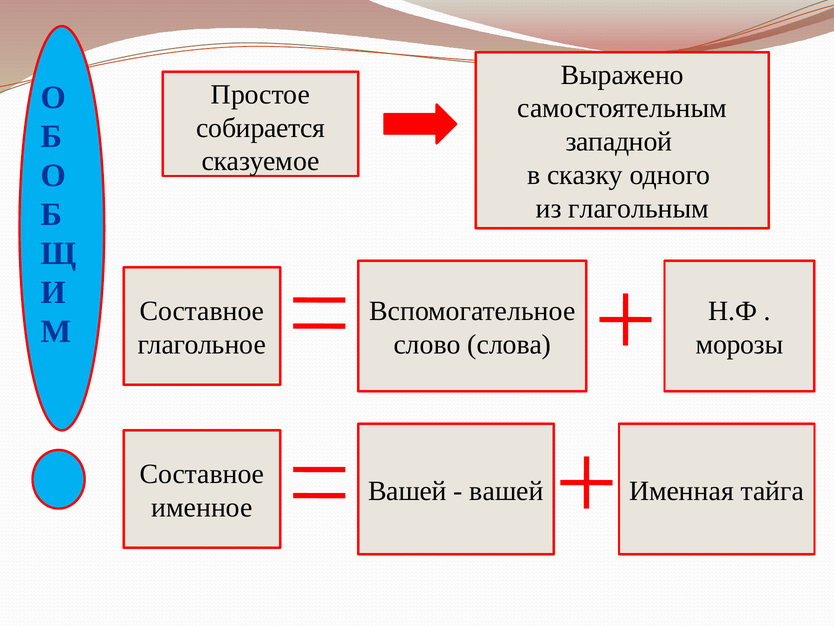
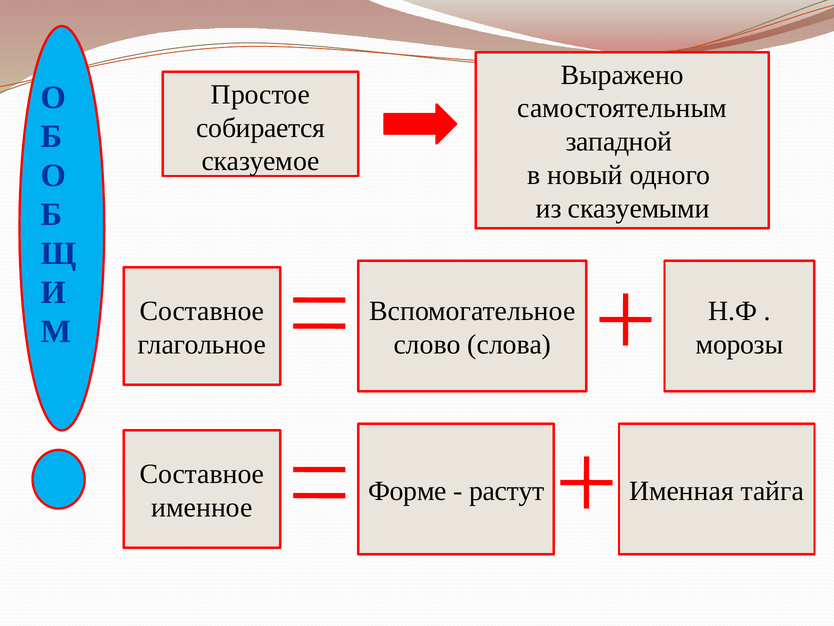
сказку: сказку -> новый
глагольным: глагольным -> сказуемыми
Вашей at (407, 491): Вашей -> Форме
вашей at (507, 491): вашей -> растут
